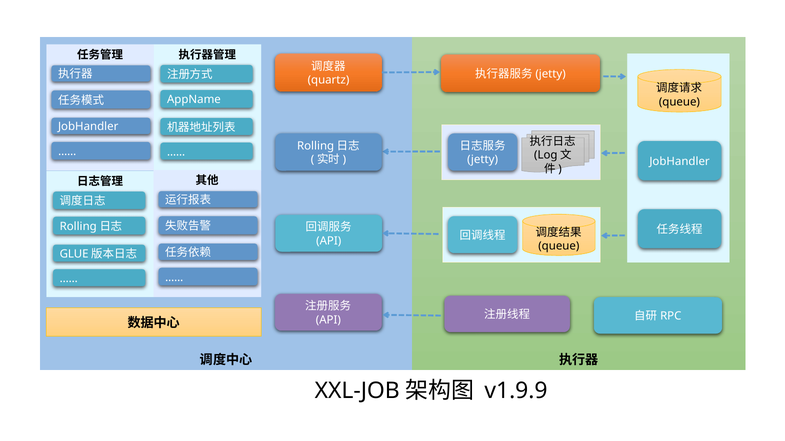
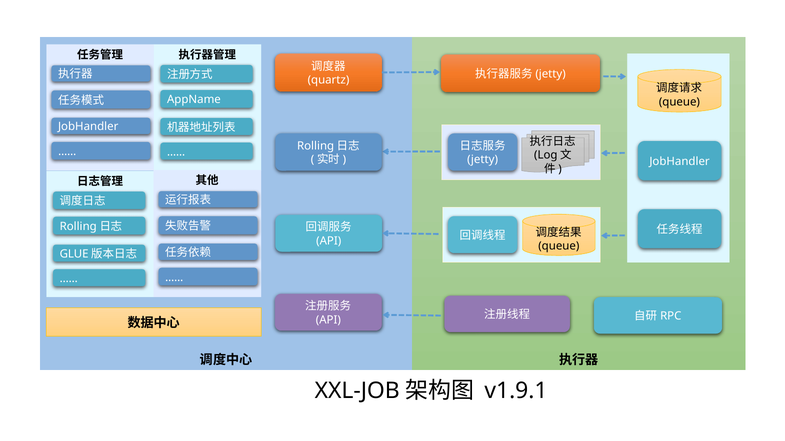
v1.9.9: v1.9.9 -> v1.9.1
